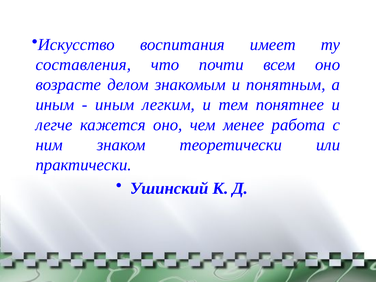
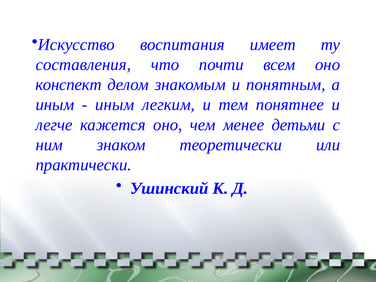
возрасте: возрасте -> конспект
работа: работа -> детьми
